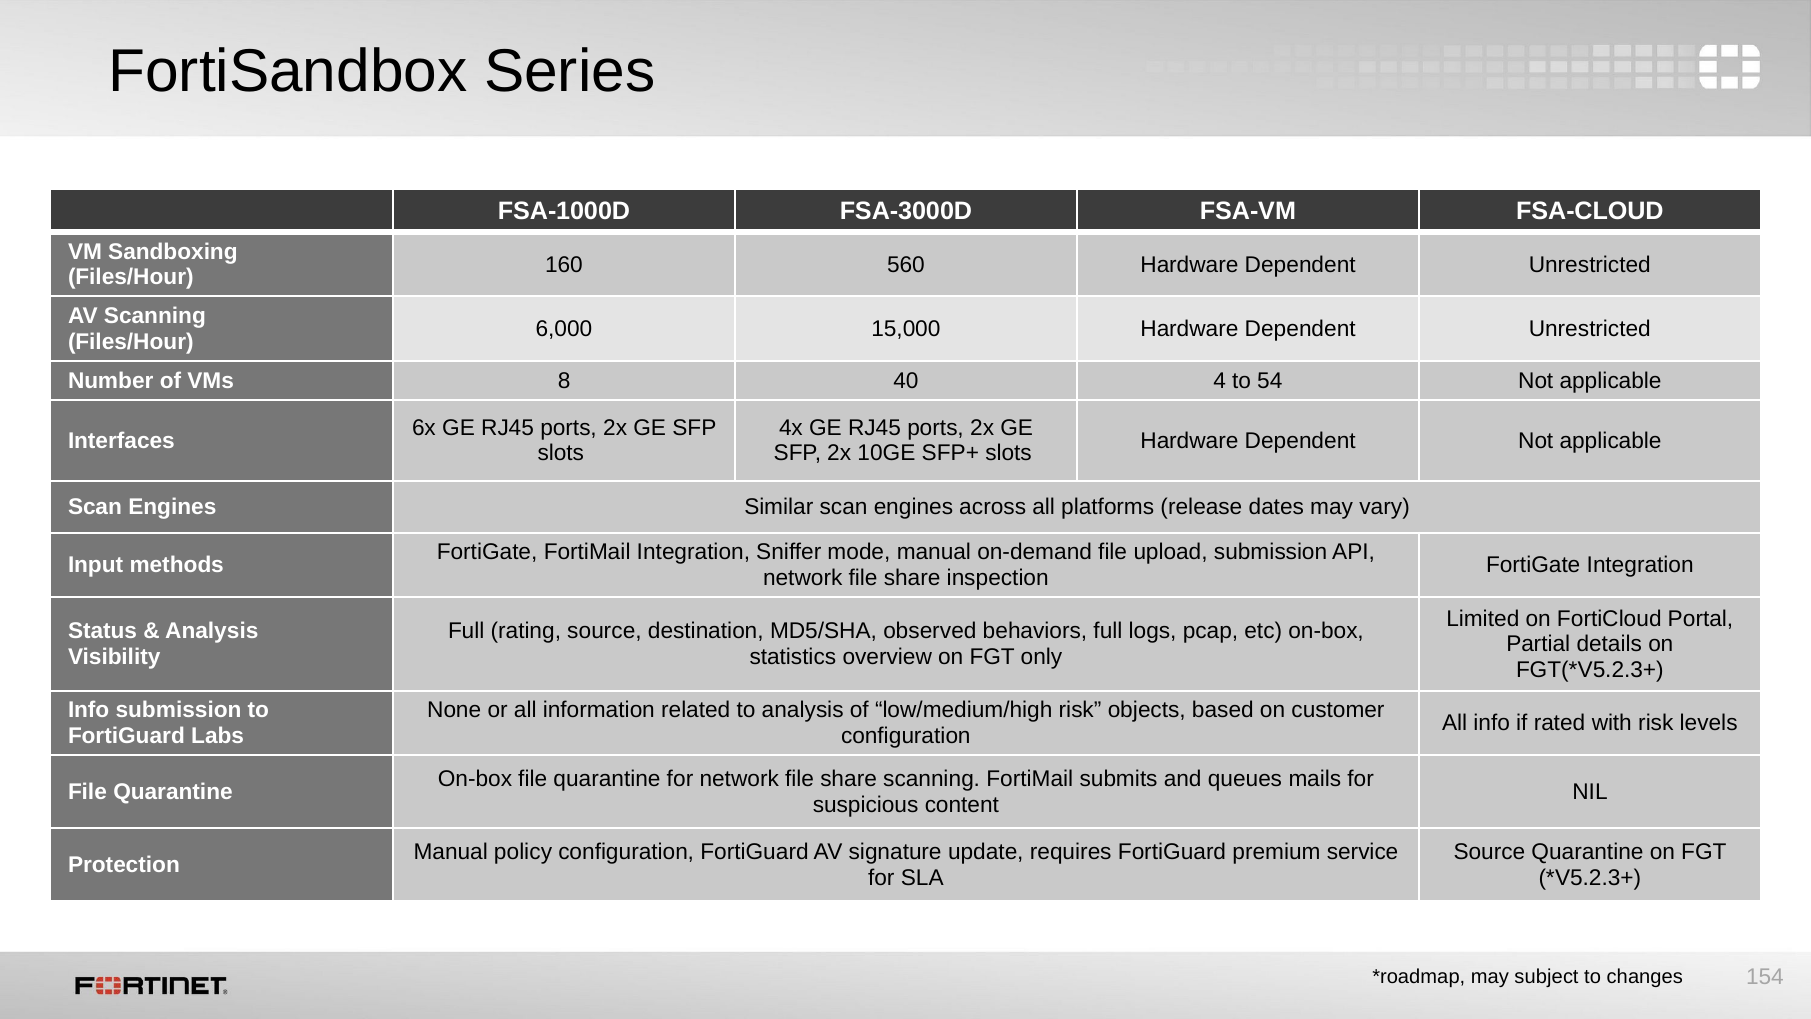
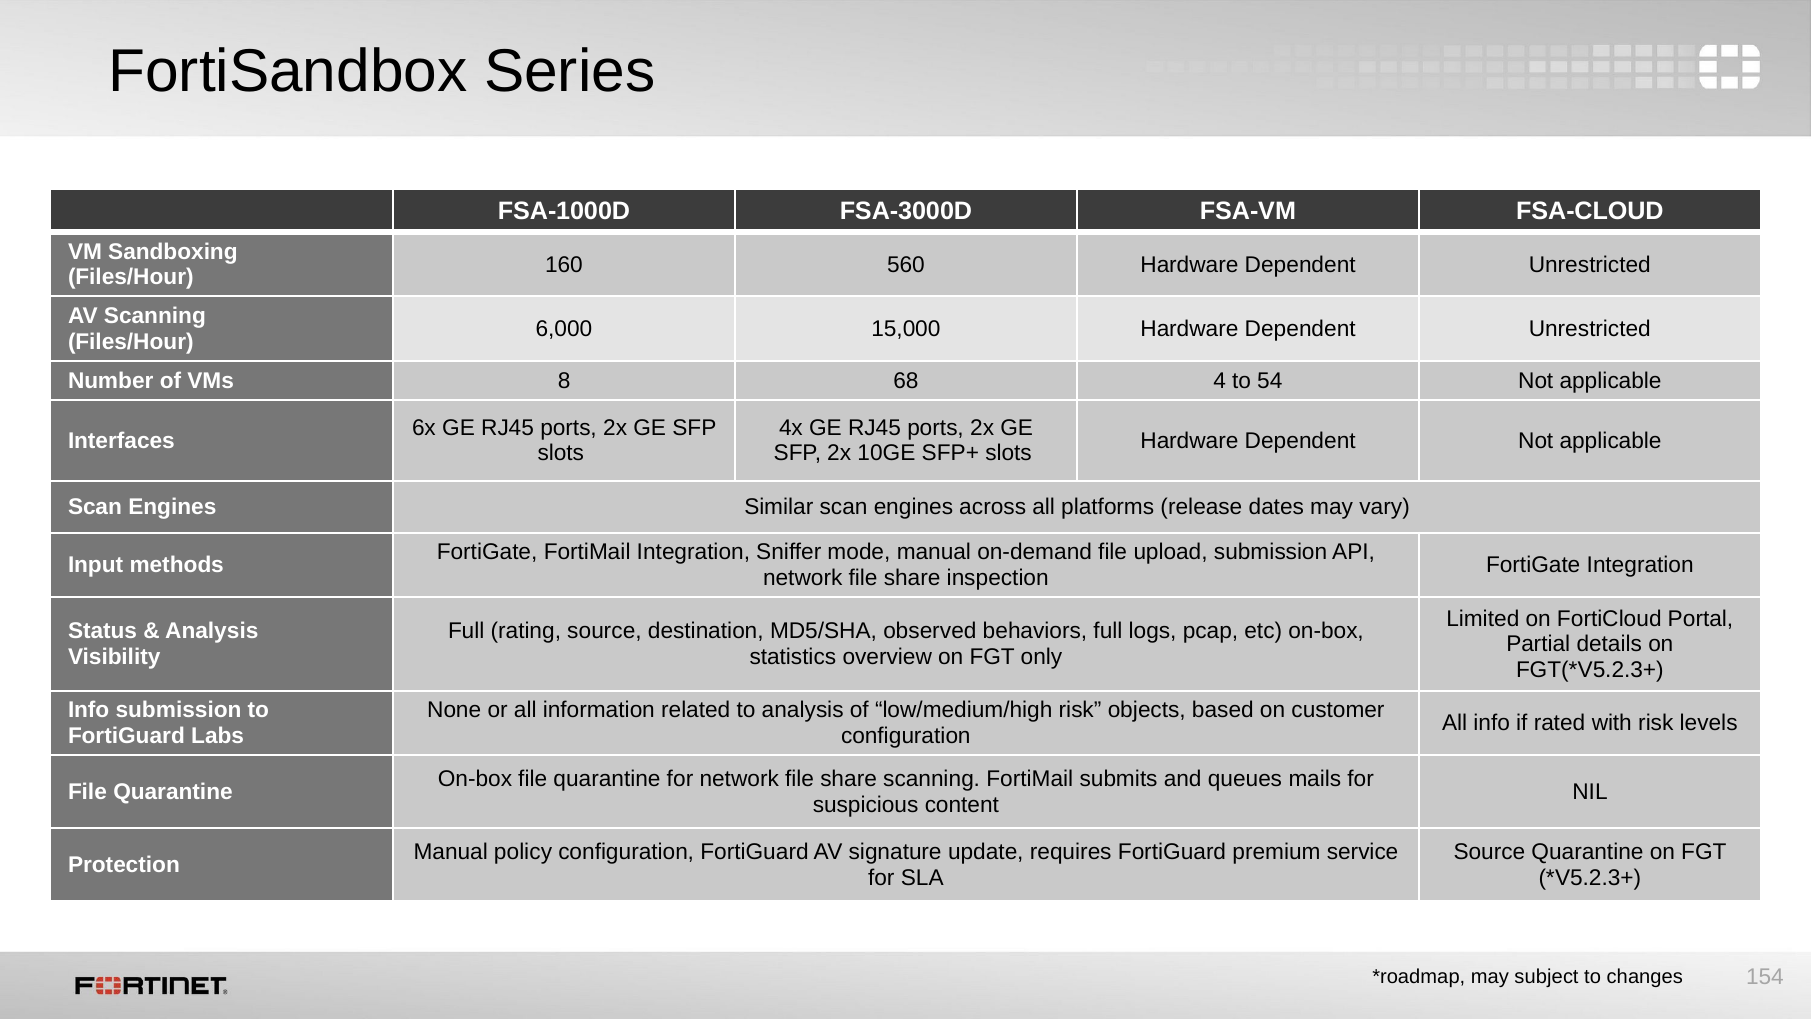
40: 40 -> 68
